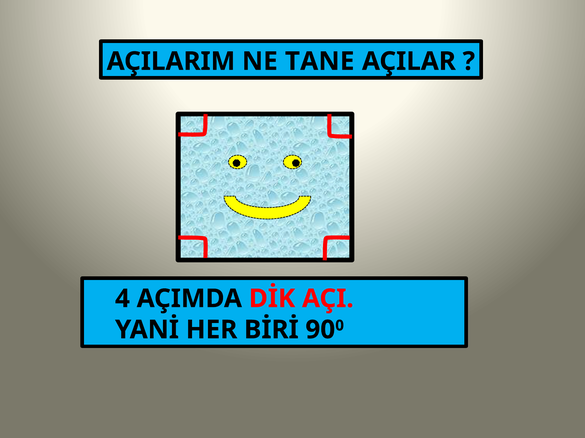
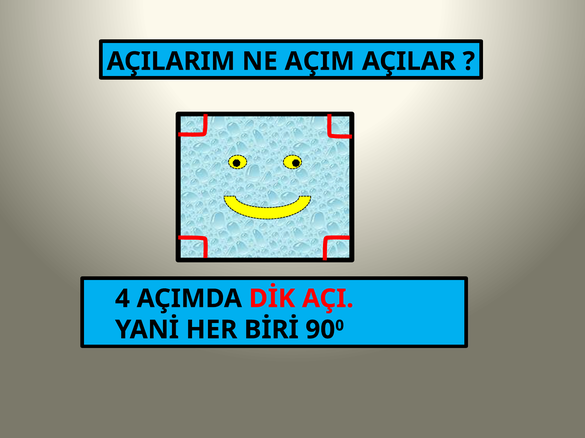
TANE: TANE -> AÇIM
